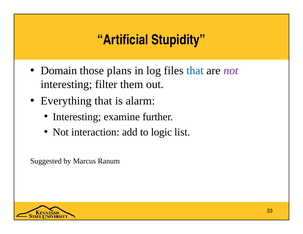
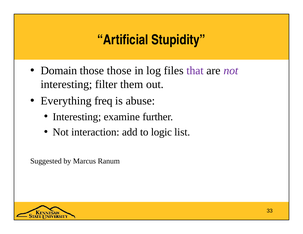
those plans: plans -> those
that at (195, 71) colour: blue -> purple
Everything that: that -> freq
alarm: alarm -> abuse
